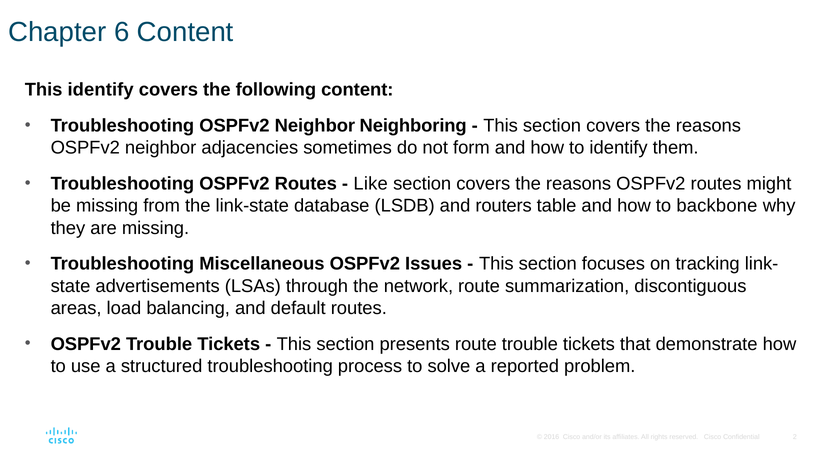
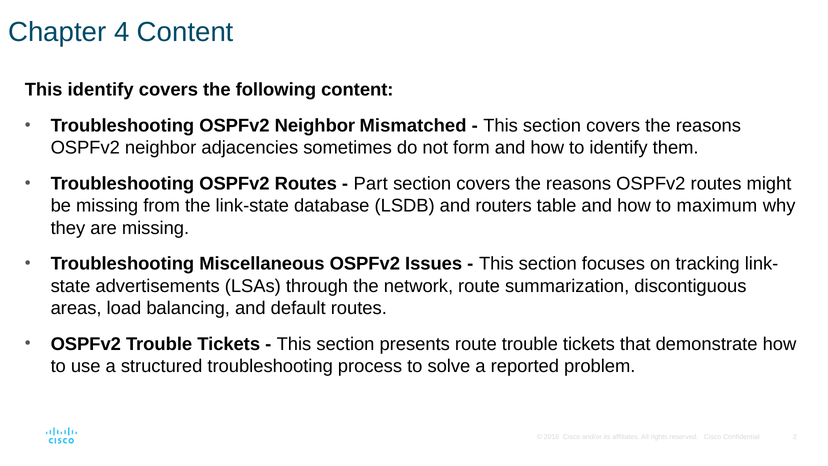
6: 6 -> 4
Neighboring: Neighboring -> Mismatched
Like: Like -> Part
backbone: backbone -> maximum
